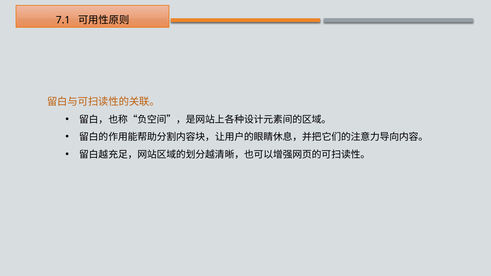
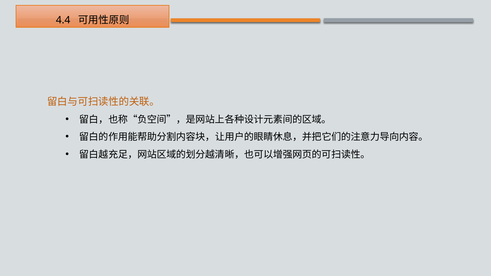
7.1: 7.1 -> 4.4
